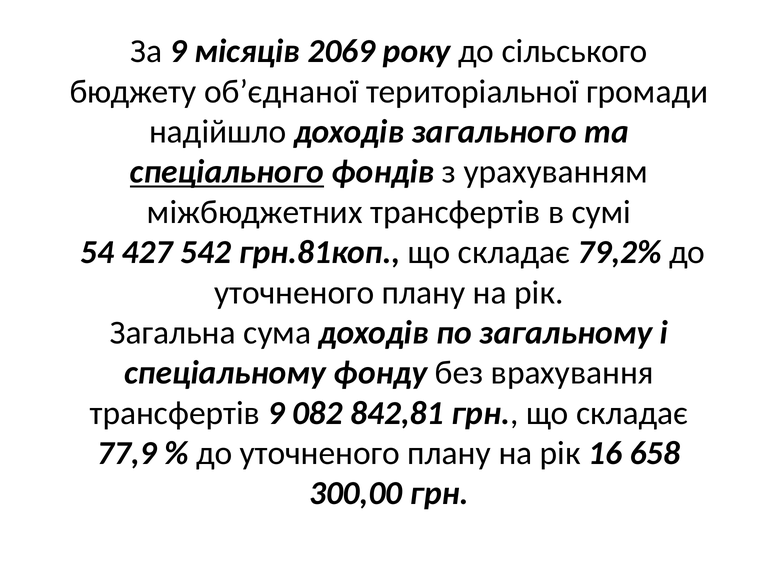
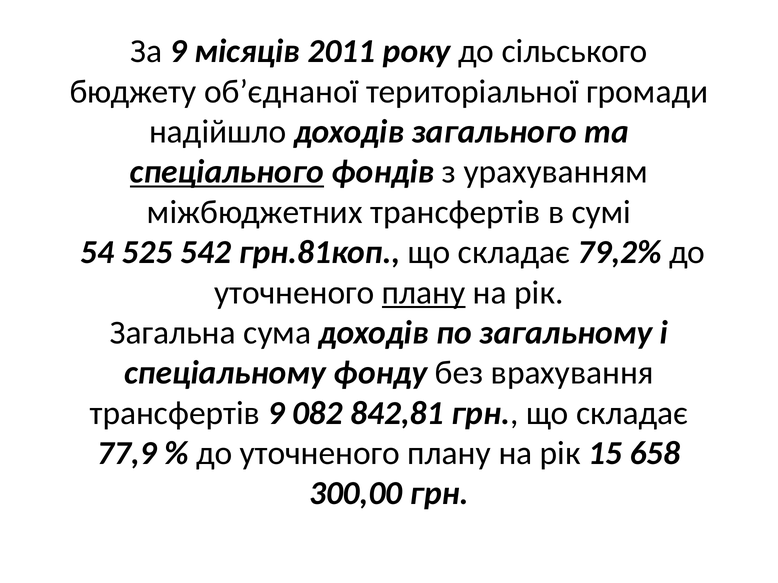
2069: 2069 -> 2011
427: 427 -> 525
плану at (424, 293) underline: none -> present
16: 16 -> 15
